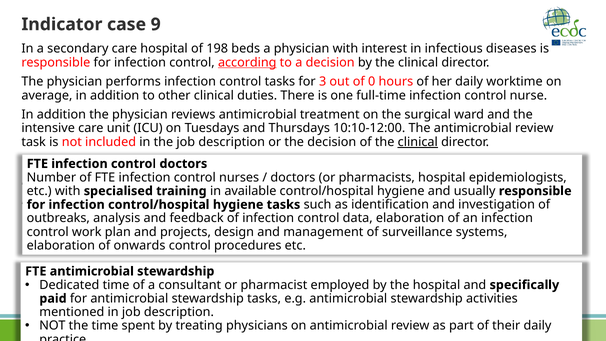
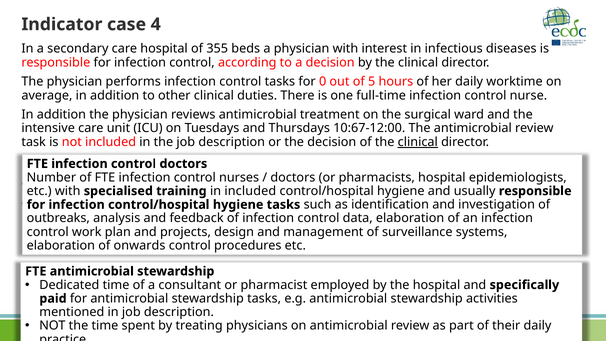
9: 9 -> 4
198: 198 -> 355
according underline: present -> none
3: 3 -> 0
0: 0 -> 5
10:10-12:00: 10:10-12:00 -> 10:67-12:00
in available: available -> included
